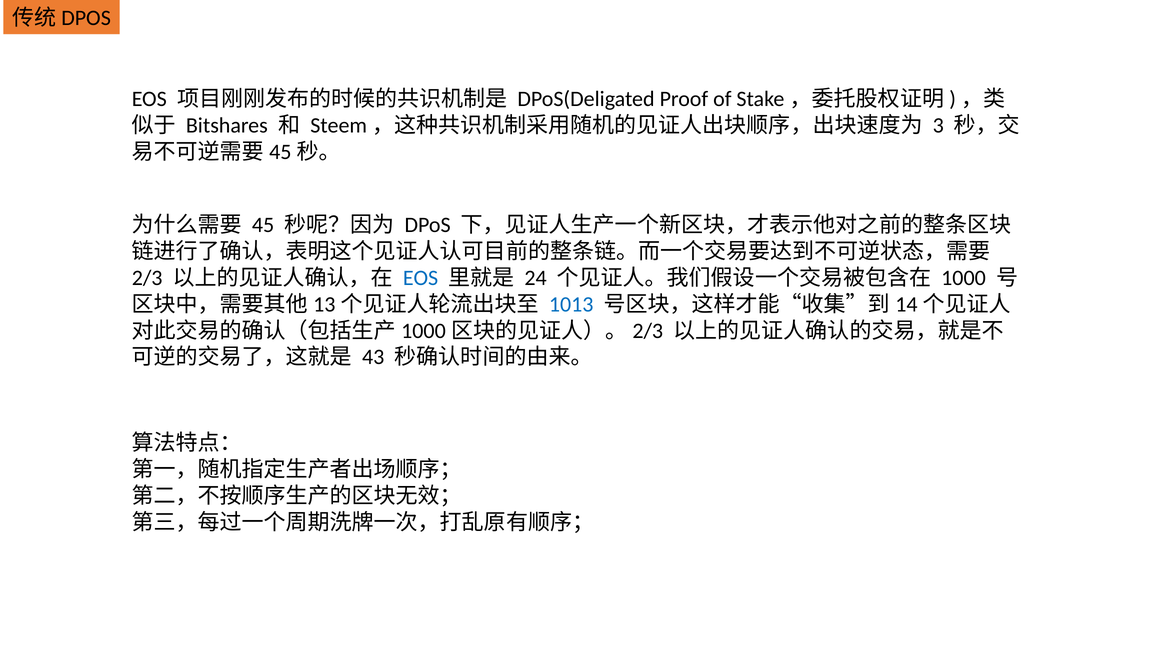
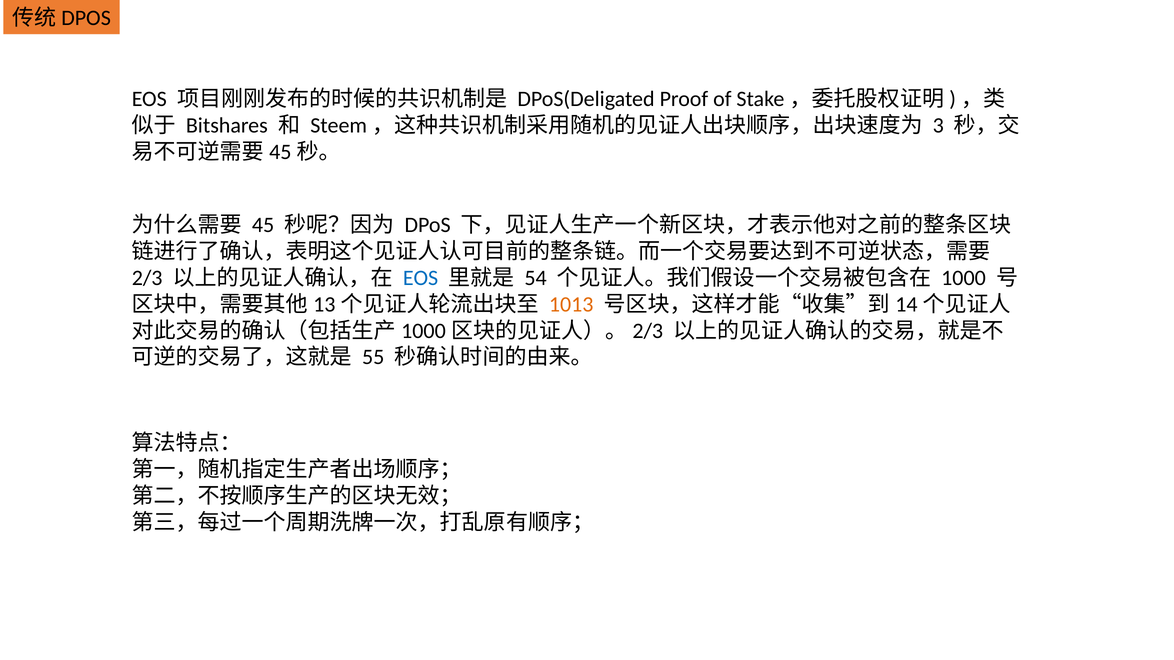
24: 24 -> 54
1013 colour: blue -> orange
43: 43 -> 55
